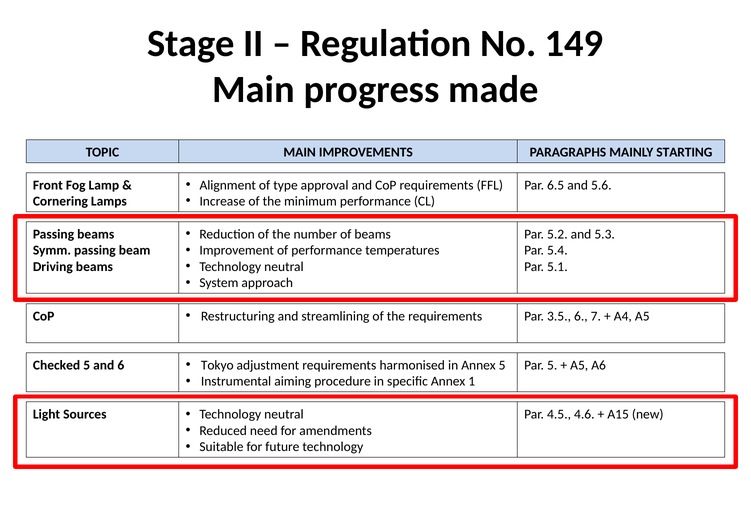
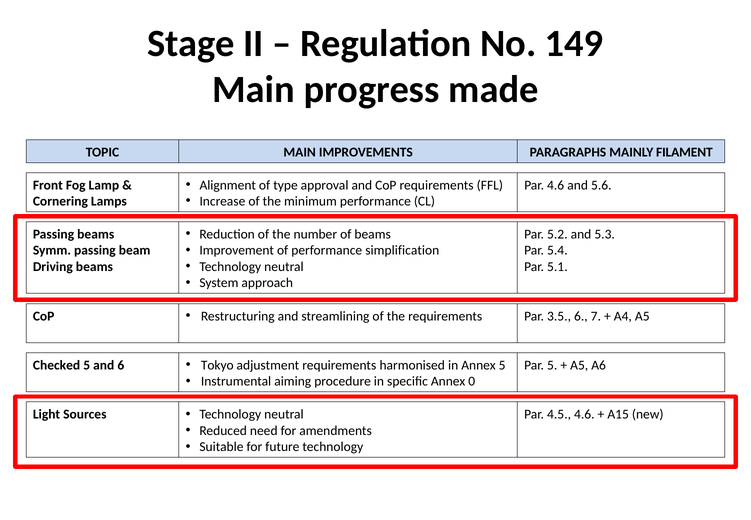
STARTING: STARTING -> FILAMENT
Par 6.5: 6.5 -> 4.6
temperatures: temperatures -> simplification
1: 1 -> 0
